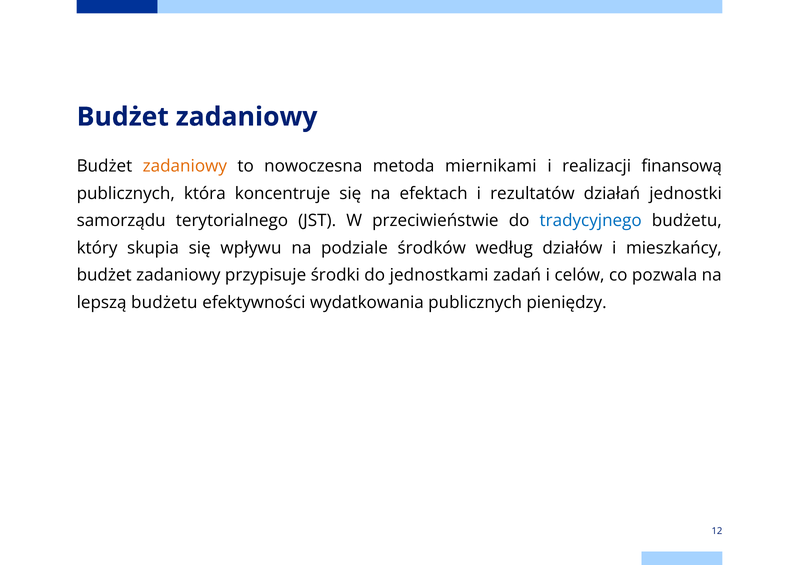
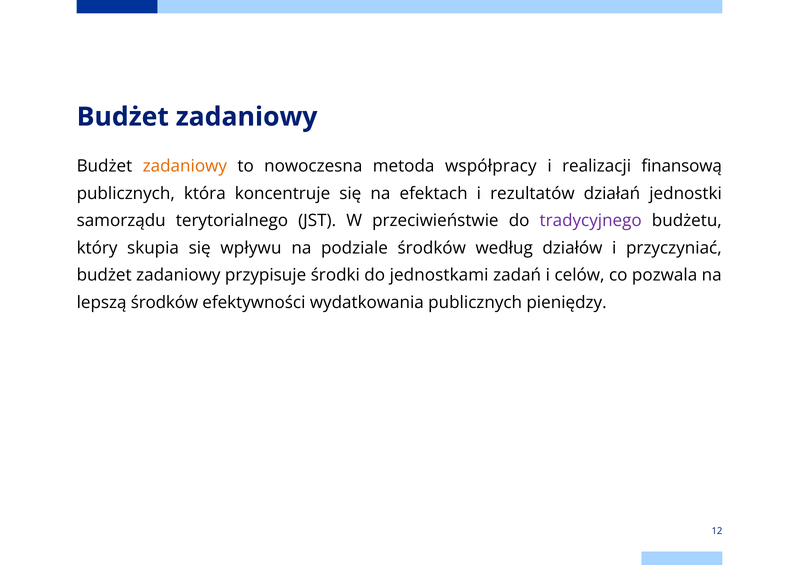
miernikami: miernikami -> współpracy
tradycyjnego colour: blue -> purple
mieszkańcy: mieszkańcy -> przyczyniać
lepszą budżetu: budżetu -> środków
